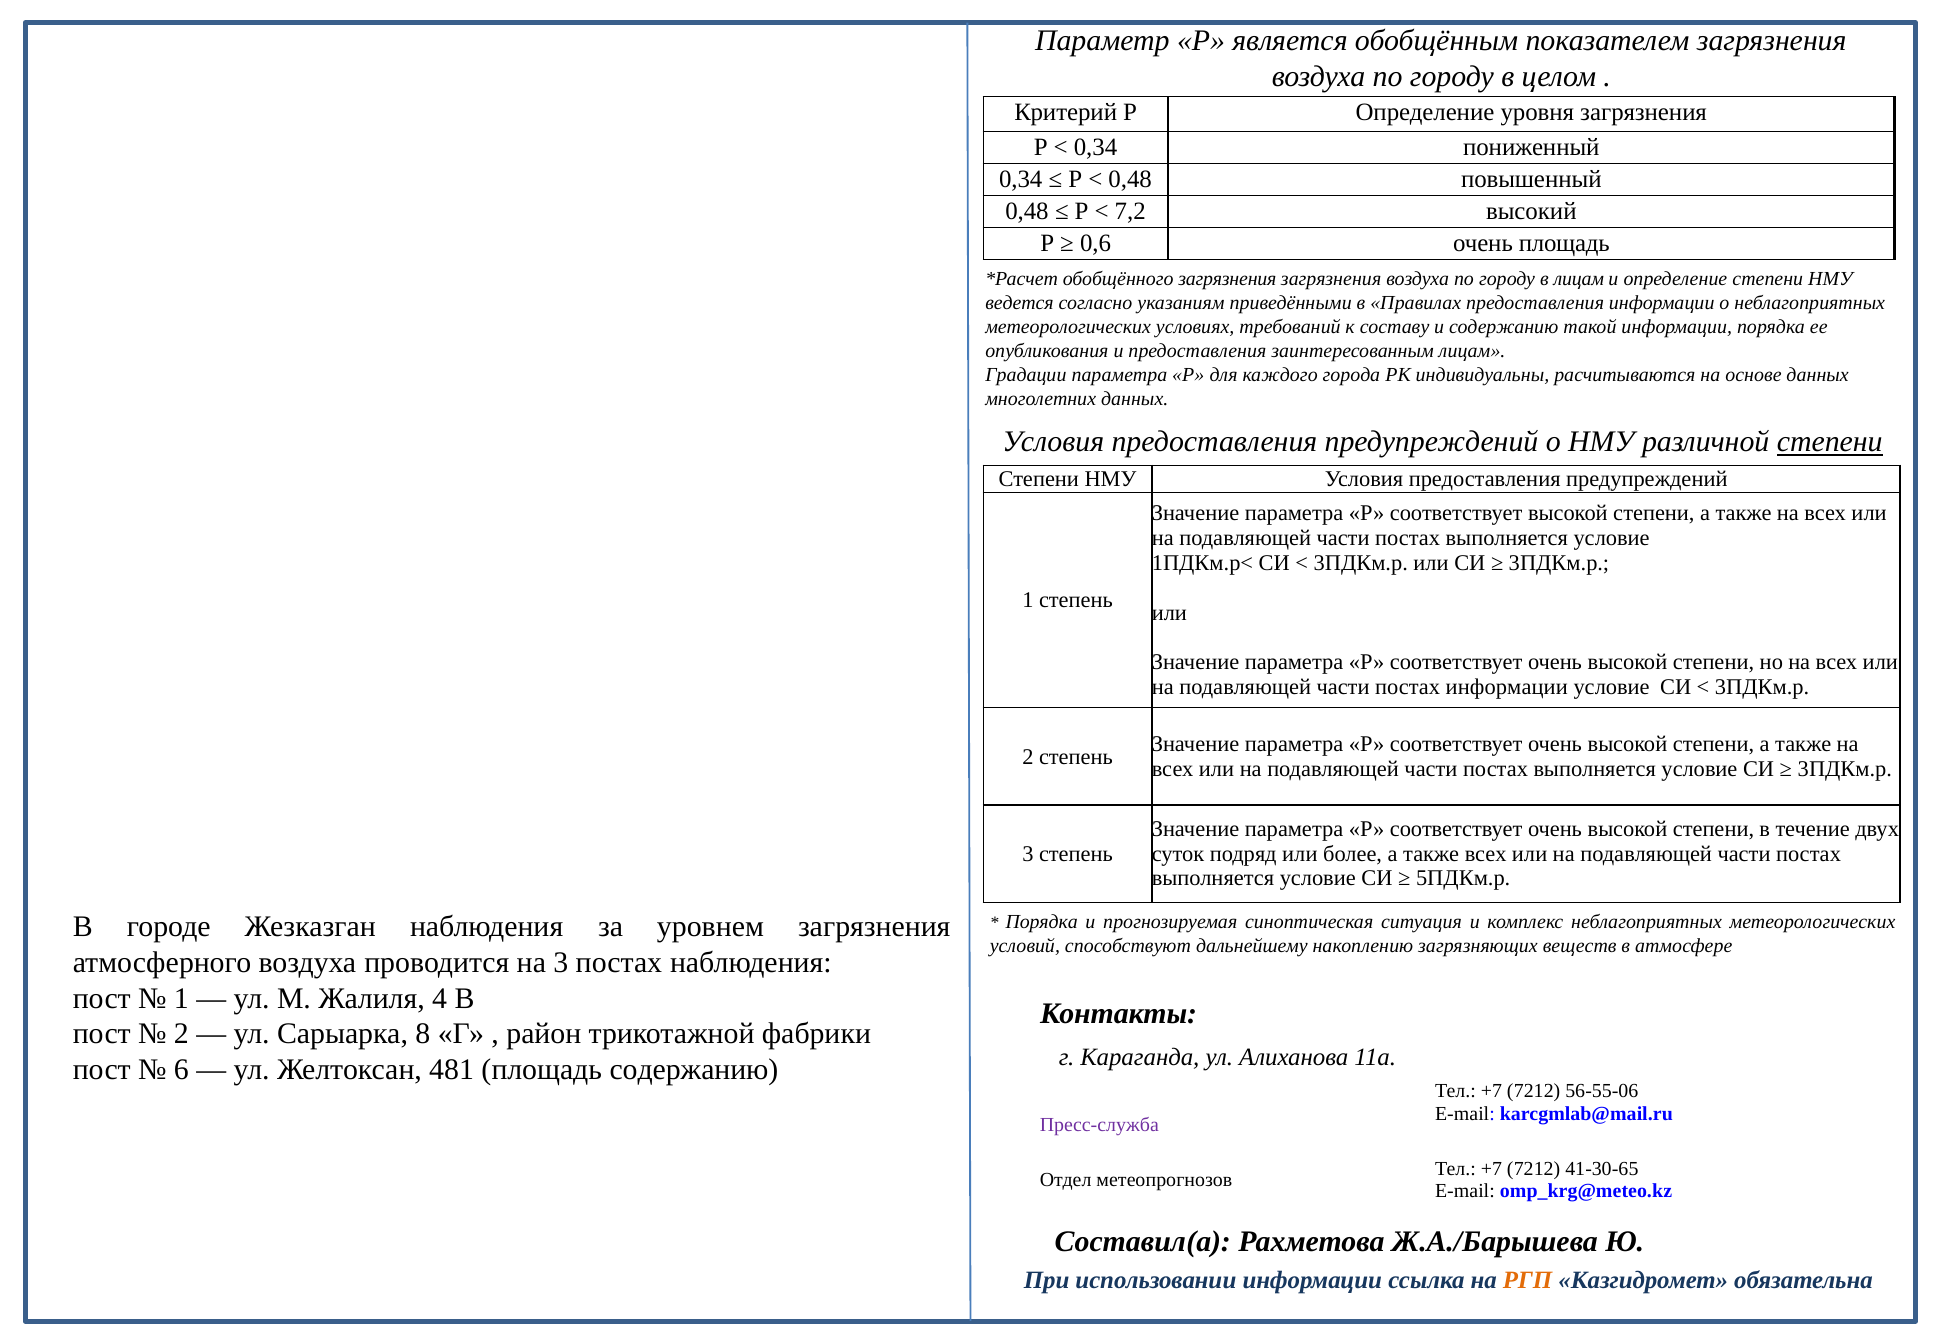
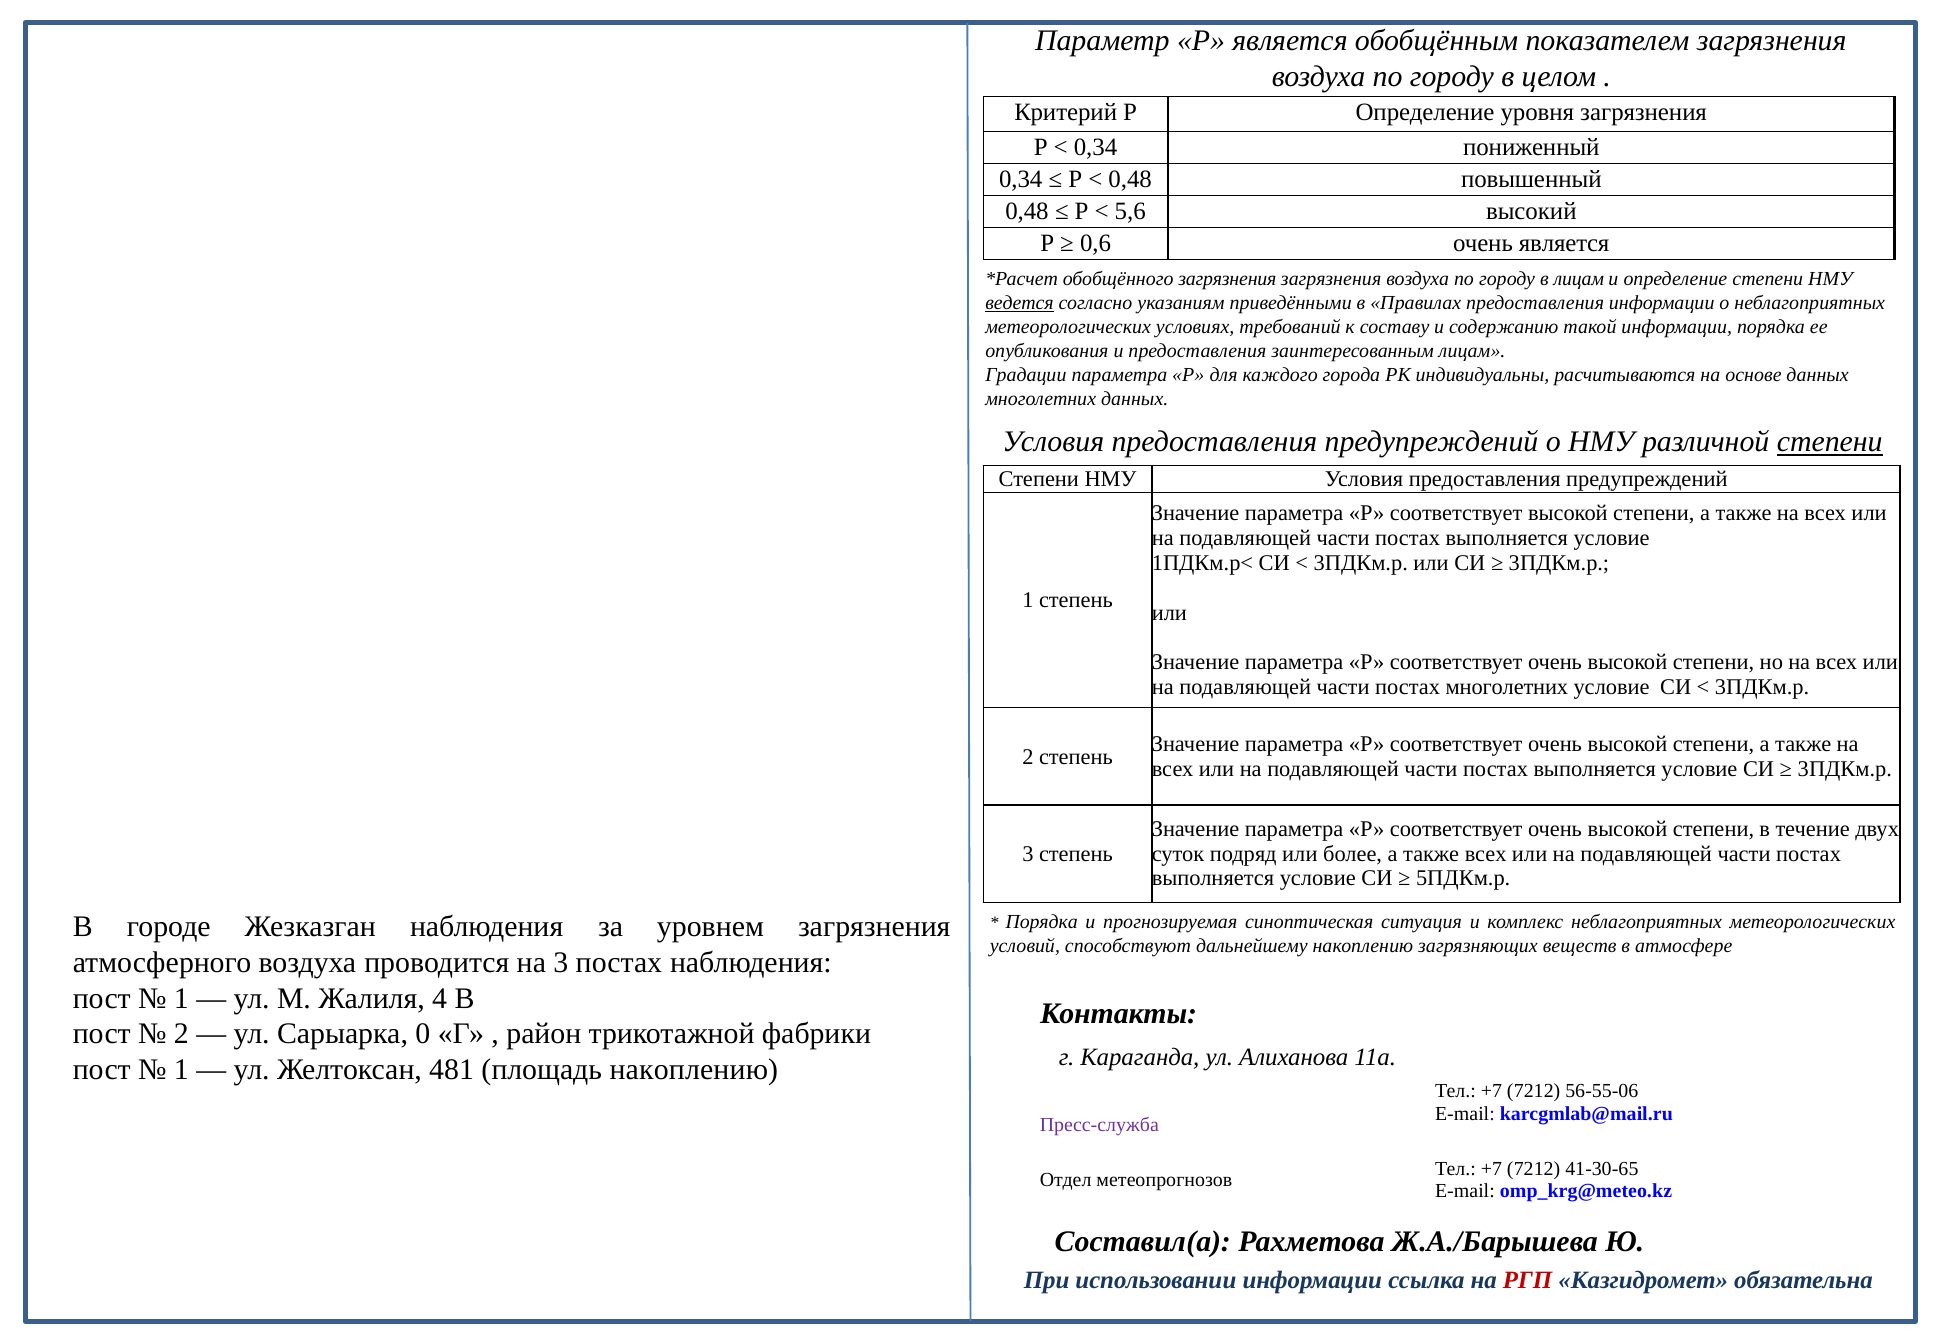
7,2: 7,2 -> 5,6
очень площадь: площадь -> является
ведется underline: none -> present
постах информации: информации -> многолетних
8: 8 -> 0
6 at (181, 1070): 6 -> 1
площадь содержанию: содержанию -> накоплению
РГП colour: orange -> red
